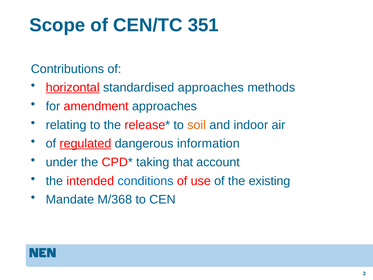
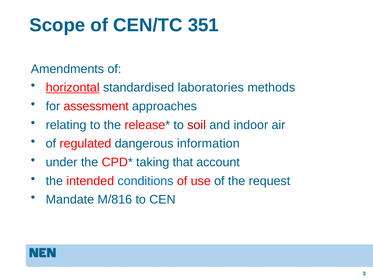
Contributions: Contributions -> Amendments
standardised approaches: approaches -> laboratories
amendment: amendment -> assessment
soil colour: orange -> red
regulated underline: present -> none
existing: existing -> request
M/368: M/368 -> M/816
